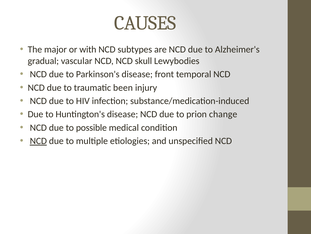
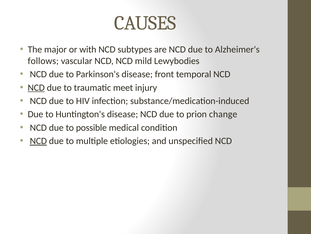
gradual: gradual -> follows
skull: skull -> mild
NCD at (36, 87) underline: none -> present
been: been -> meet
